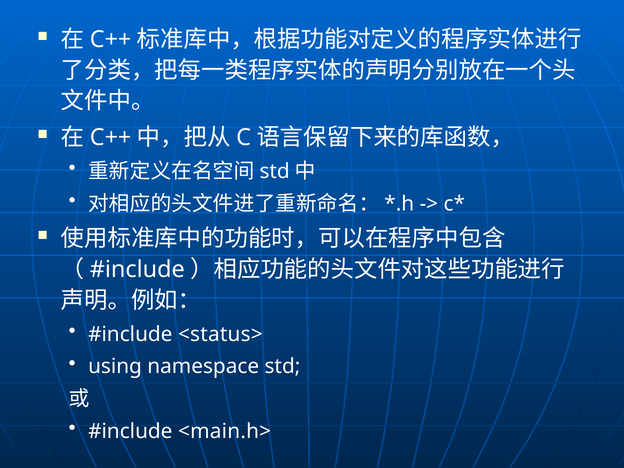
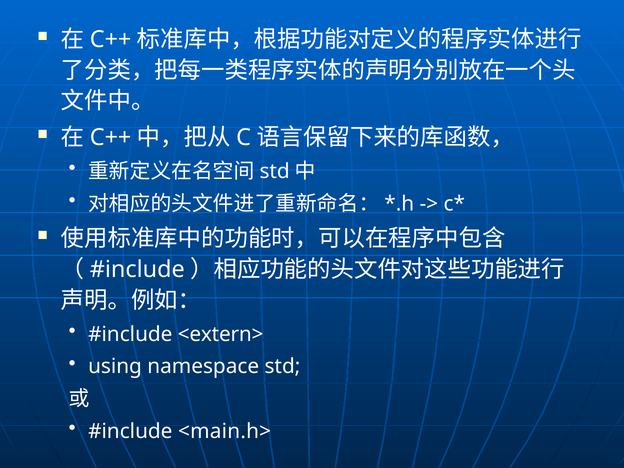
<status>: <status> -> <extern>
